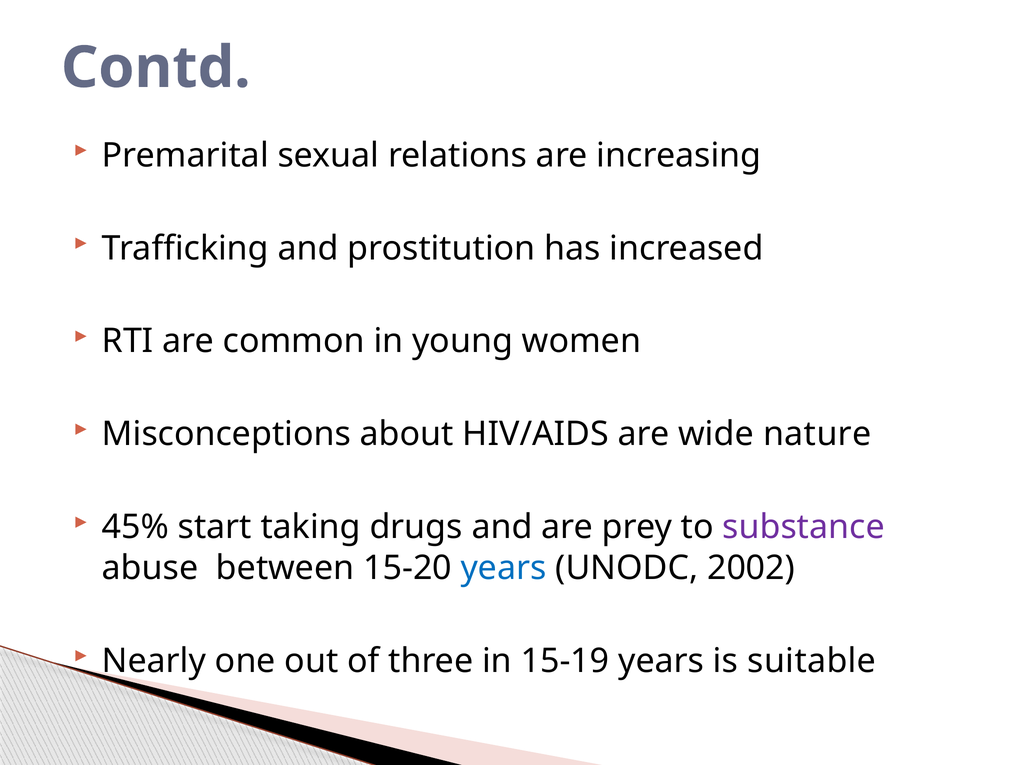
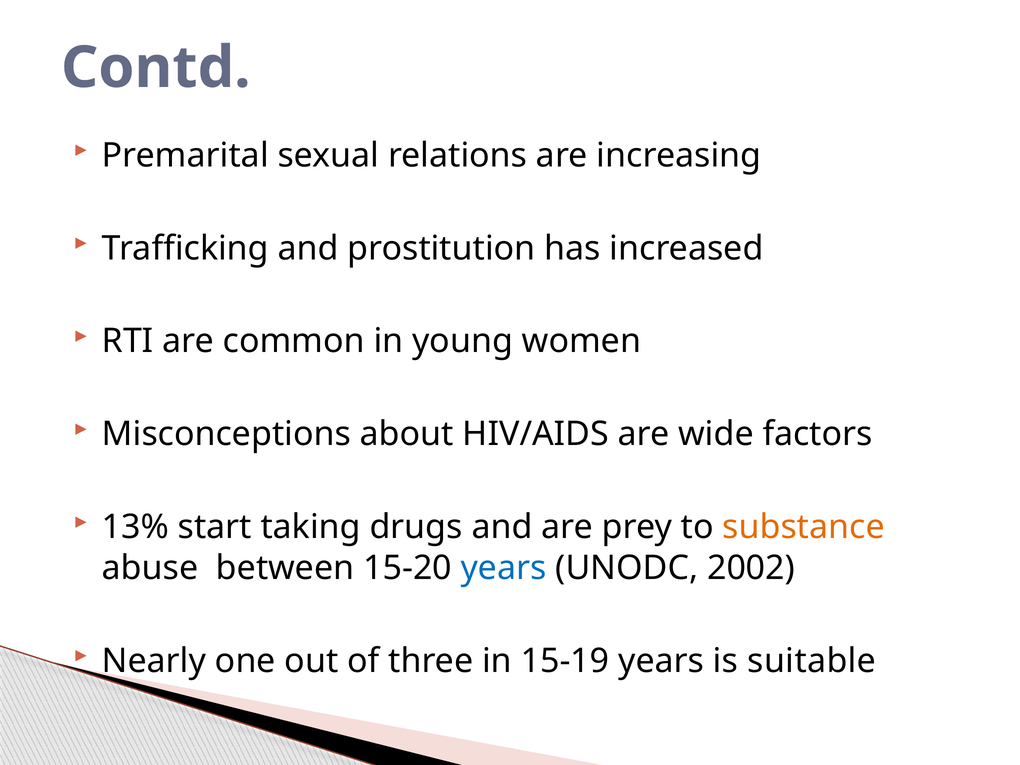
nature: nature -> factors
45%: 45% -> 13%
substance colour: purple -> orange
